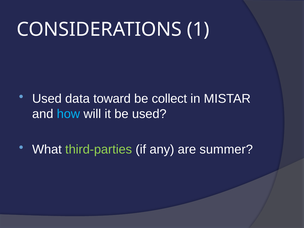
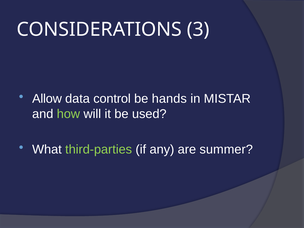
1: 1 -> 3
Used at (47, 99): Used -> Allow
toward: toward -> control
collect: collect -> hands
how colour: light blue -> light green
